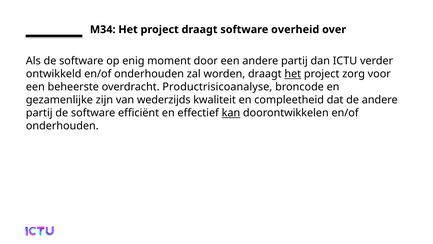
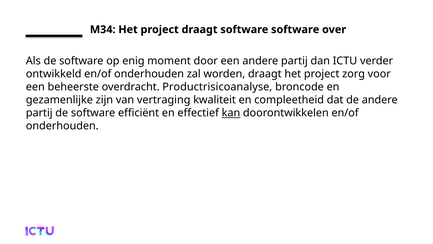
software overheid: overheid -> software
het at (293, 74) underline: present -> none
wederzijds: wederzijds -> vertraging
